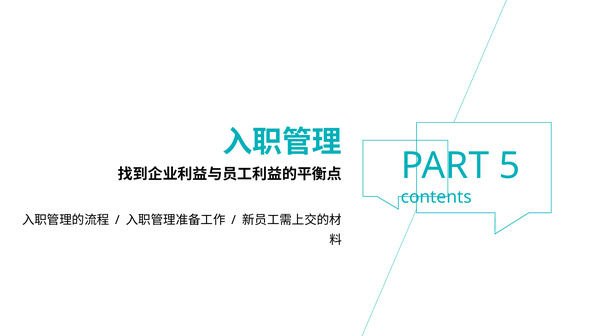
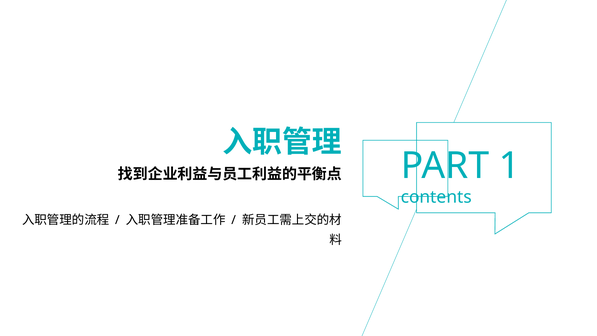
5: 5 -> 1
